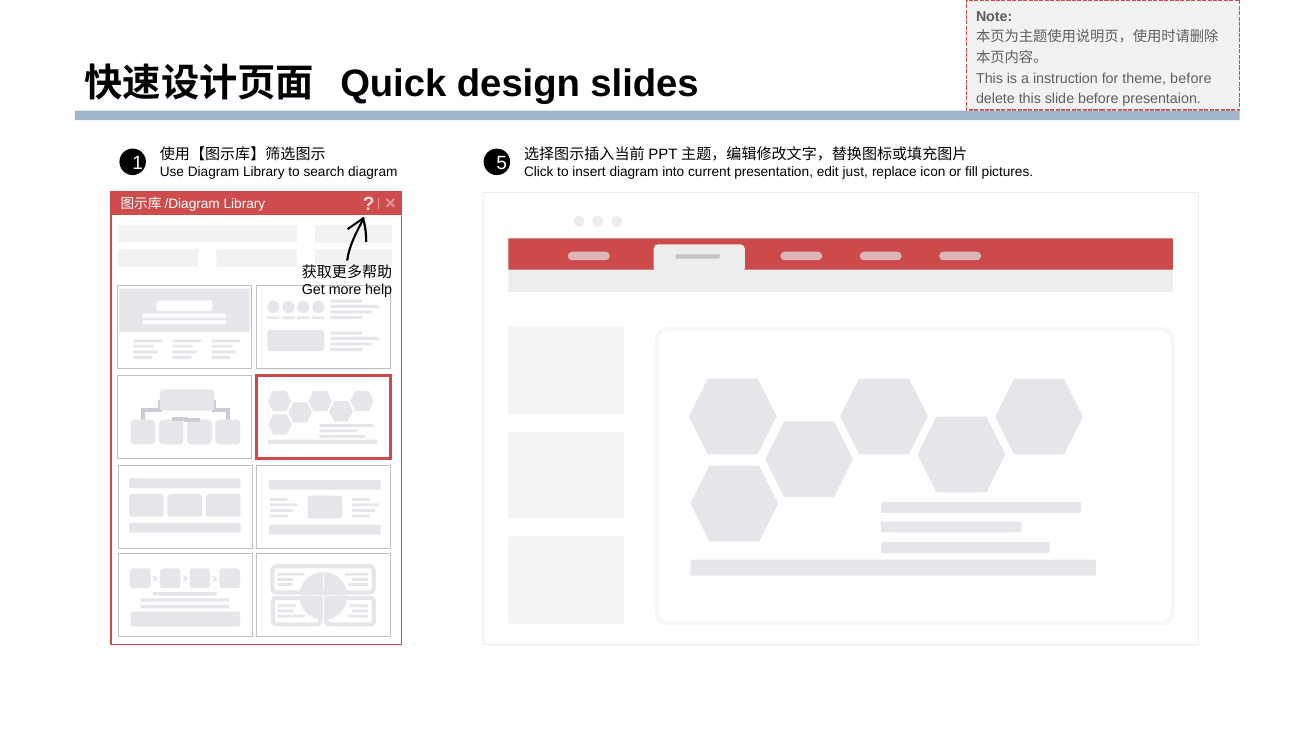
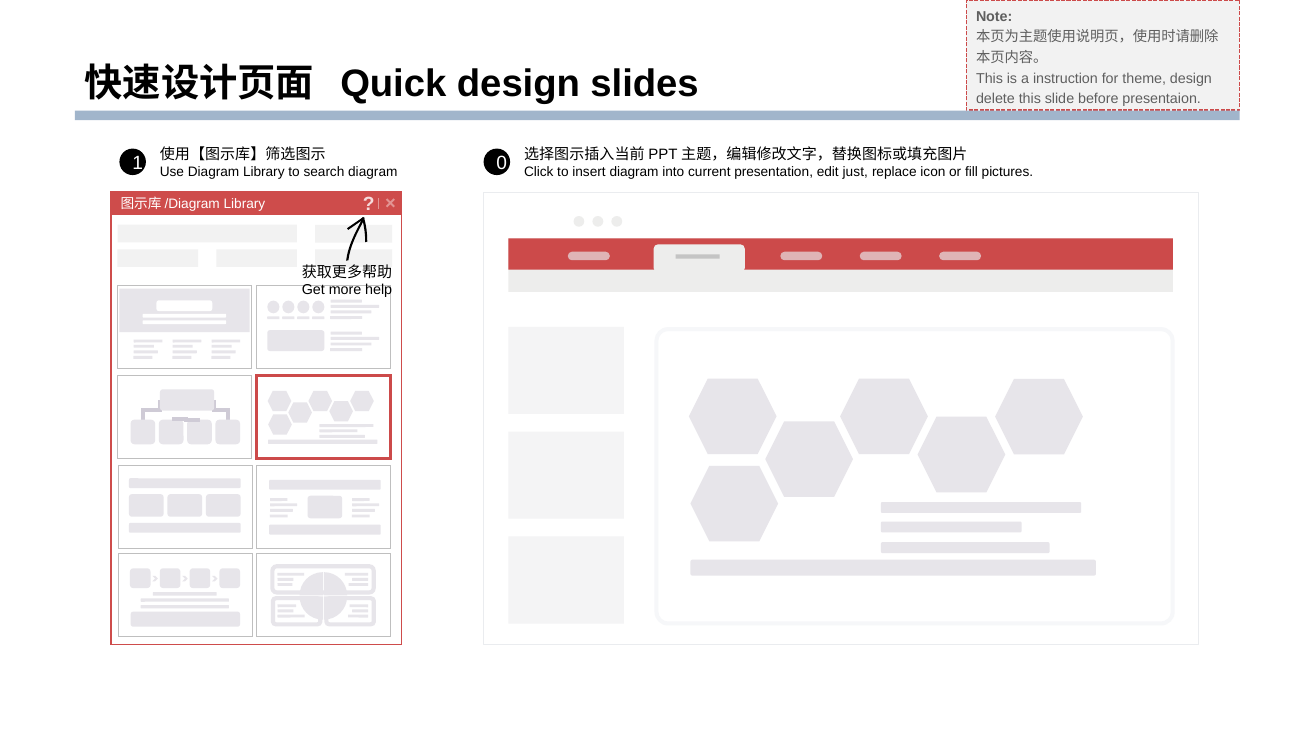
theme before: before -> design
5: 5 -> 0
